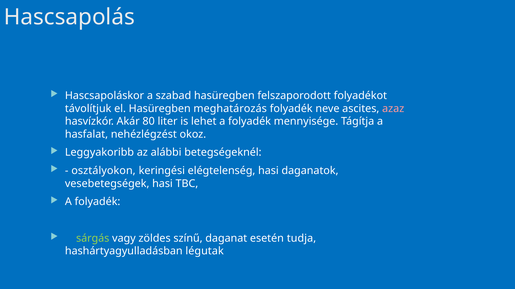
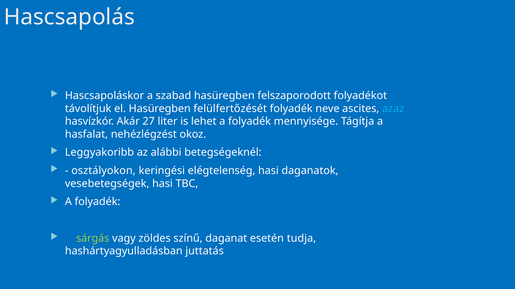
meghatározás: meghatározás -> felülfertőzését
azaz colour: pink -> light blue
80: 80 -> 27
légutak: légutak -> juttatás
